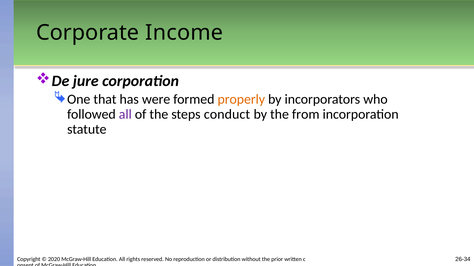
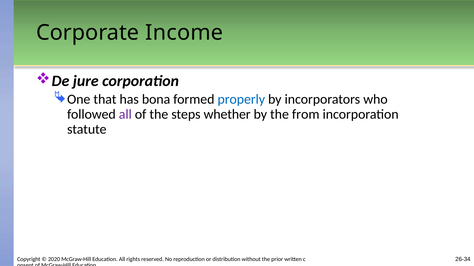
were: were -> bona
properly colour: orange -> blue
conduct: conduct -> whether
